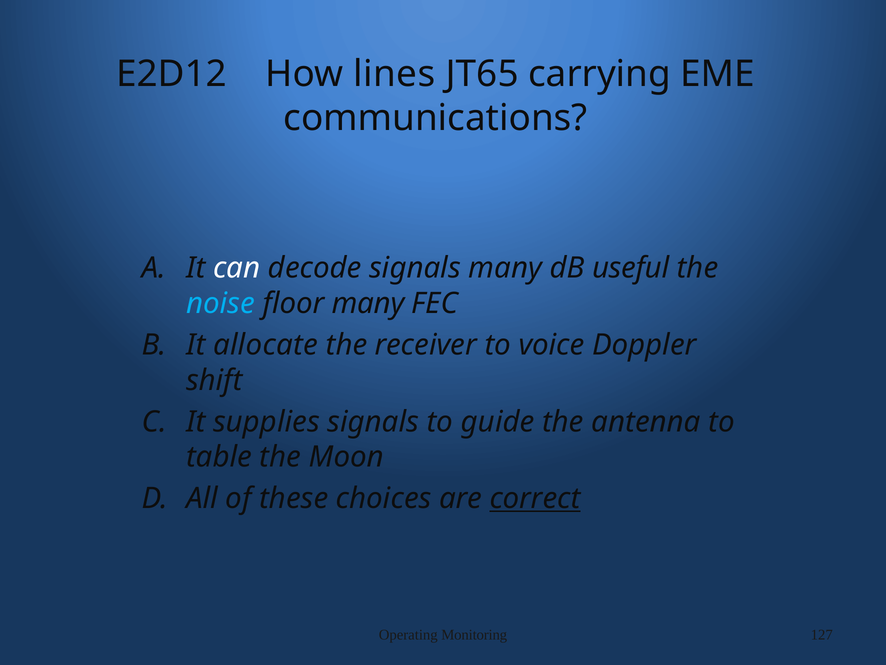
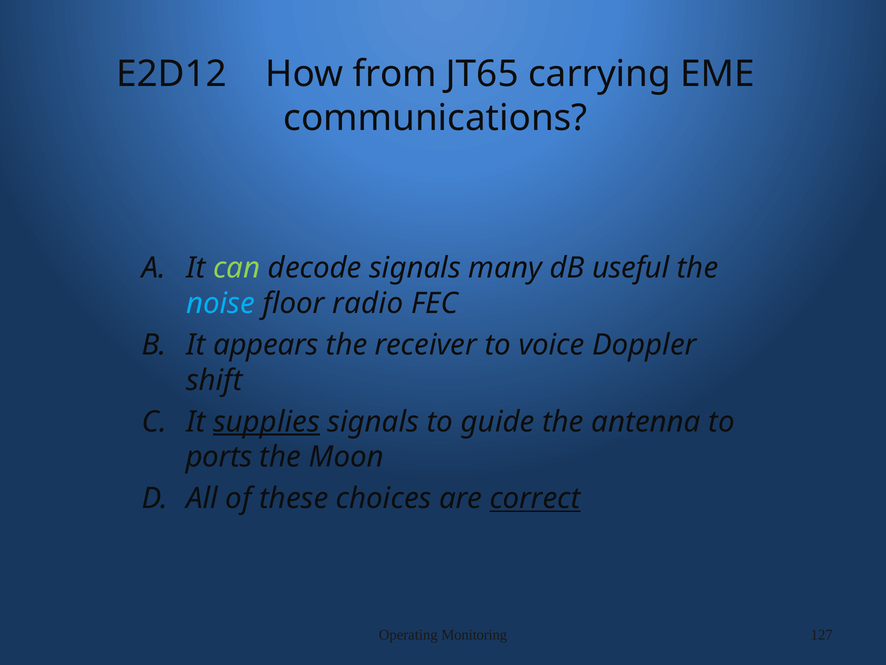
lines: lines -> from
can colour: white -> light green
floor many: many -> radio
allocate: allocate -> appears
supplies underline: none -> present
table: table -> ports
